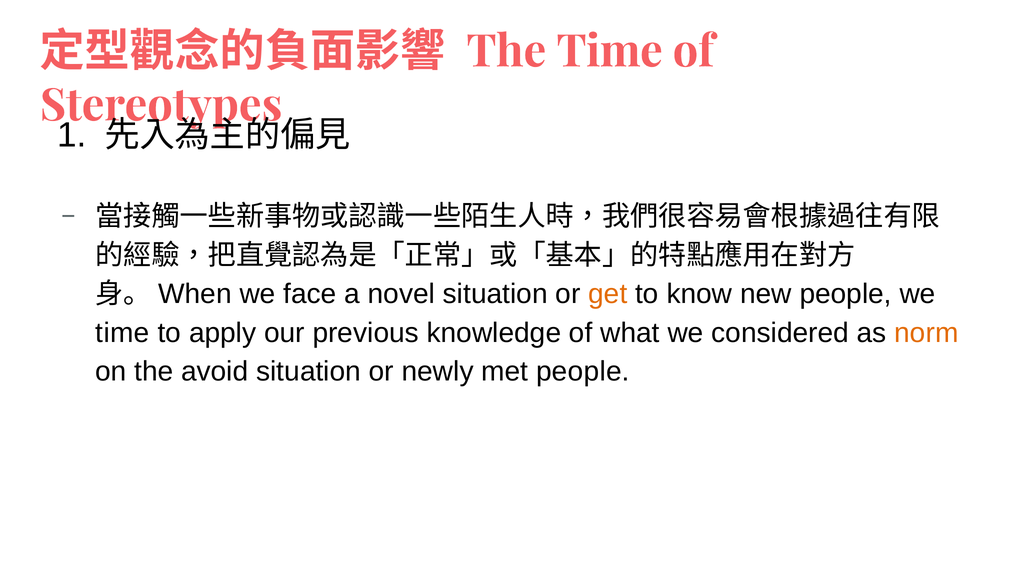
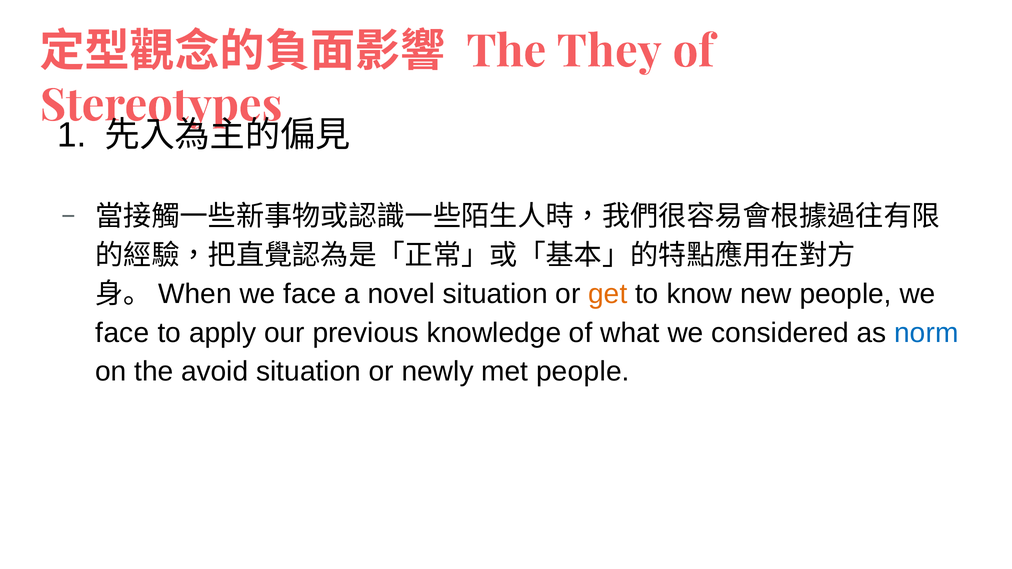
The Time: Time -> They
time at (122, 333): time -> face
norm colour: orange -> blue
